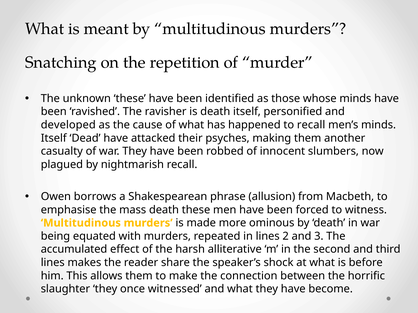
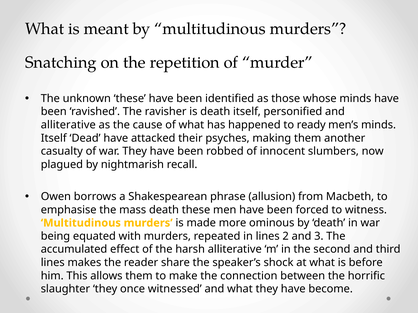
developed at (68, 125): developed -> alliterative
to recall: recall -> ready
